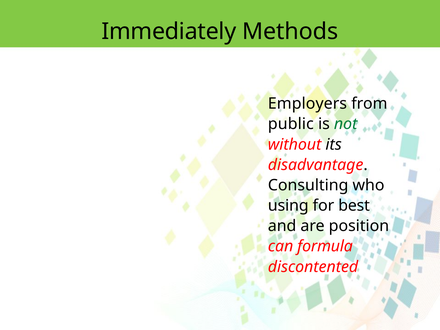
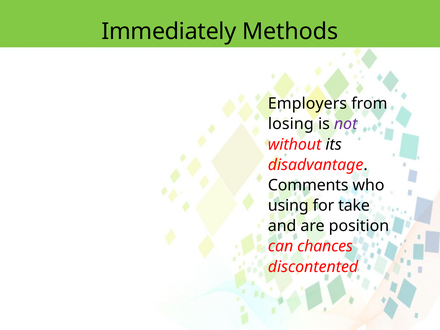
public: public -> losing
not colour: green -> purple
Consulting: Consulting -> Comments
best: best -> take
formula: formula -> chances
